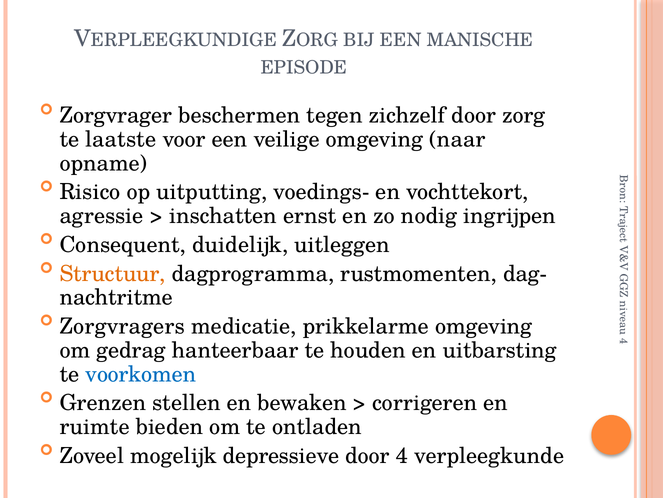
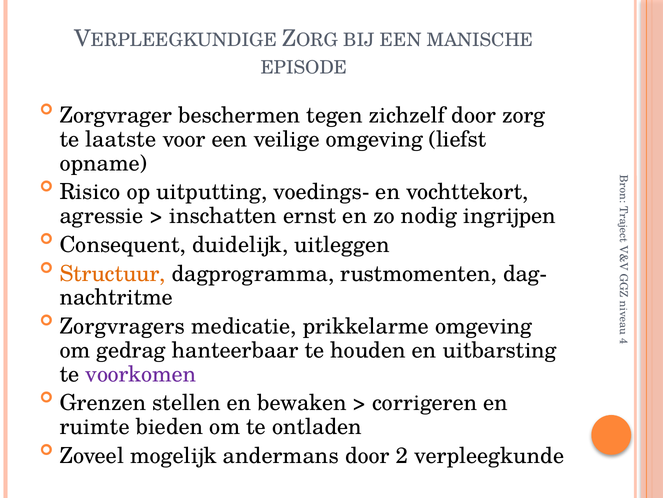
naar: naar -> liefst
voorkomen colour: blue -> purple
depressieve: depressieve -> andermans
door 4: 4 -> 2
